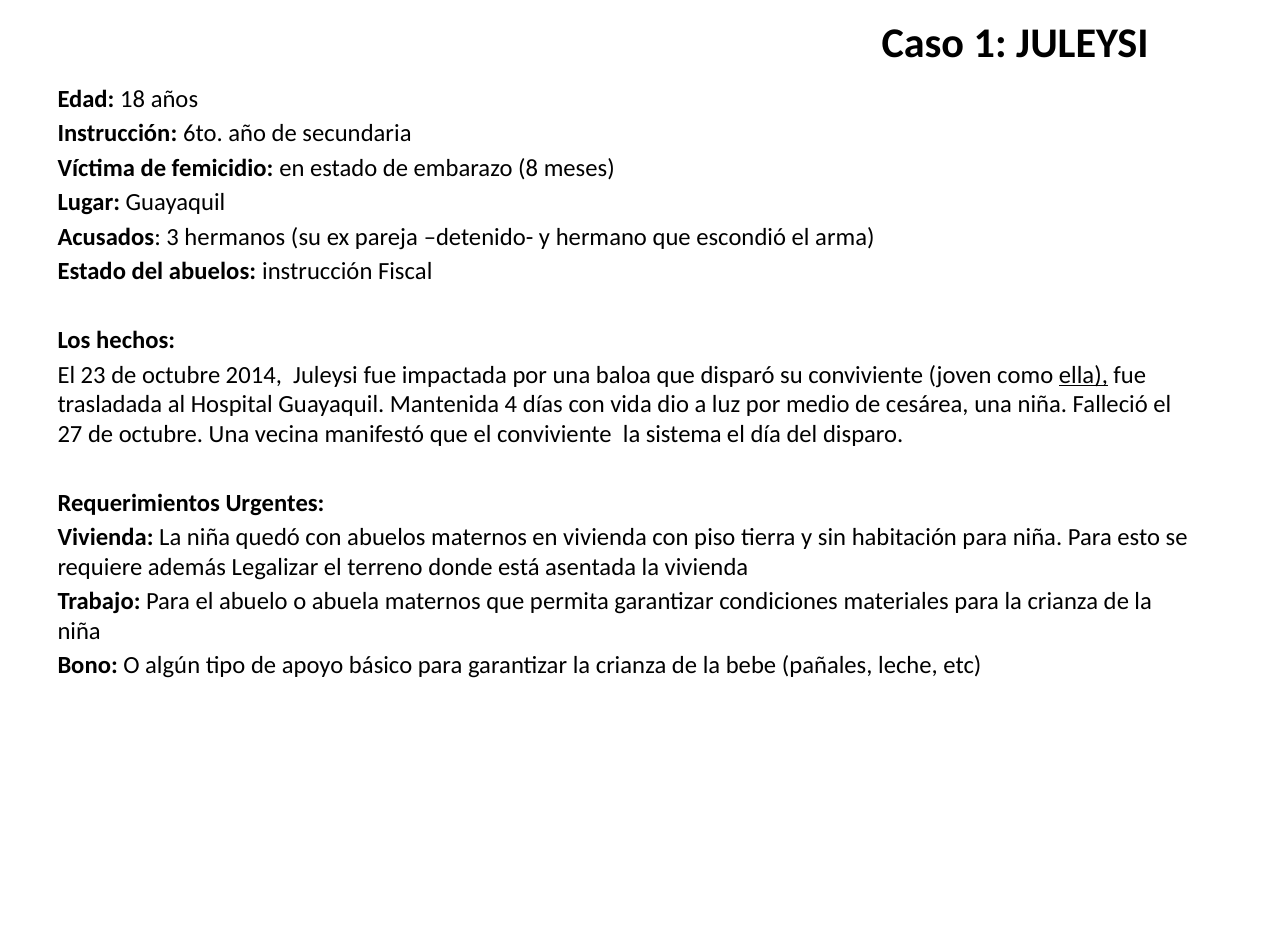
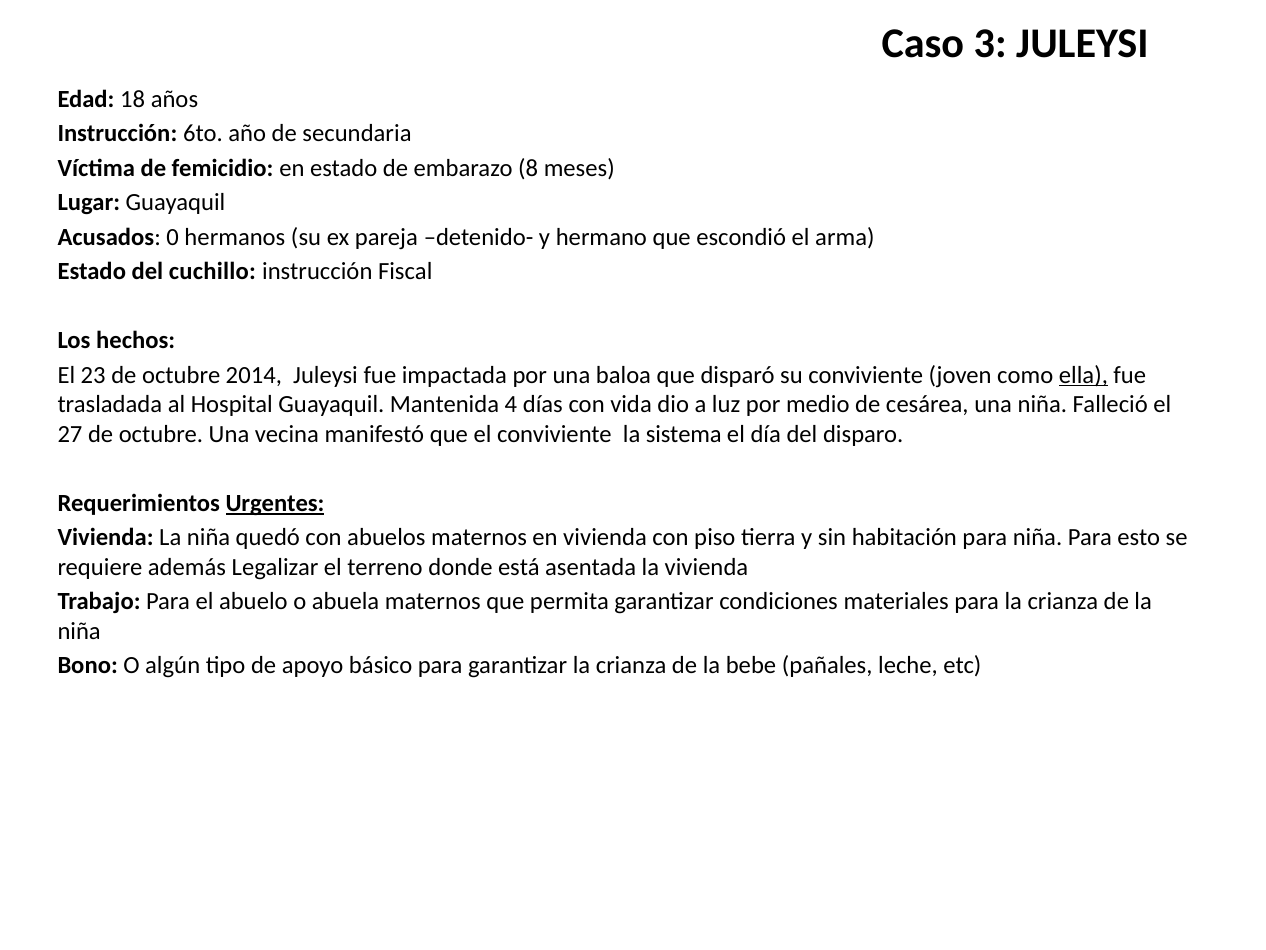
1: 1 -> 3
3: 3 -> 0
del abuelos: abuelos -> cuchillo
Urgentes underline: none -> present
